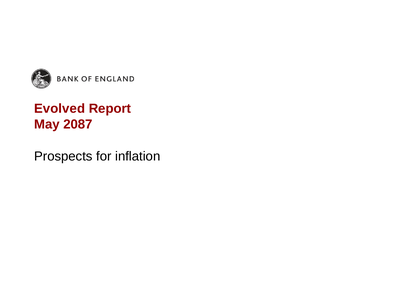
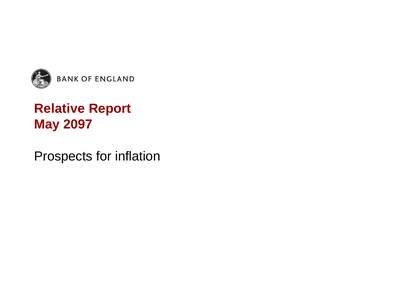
Evolved: Evolved -> Relative
2087: 2087 -> 2097
